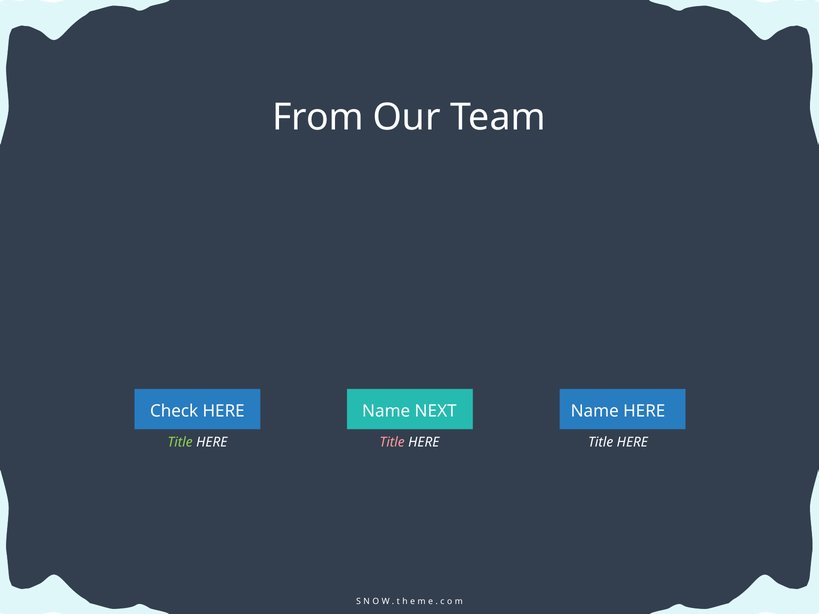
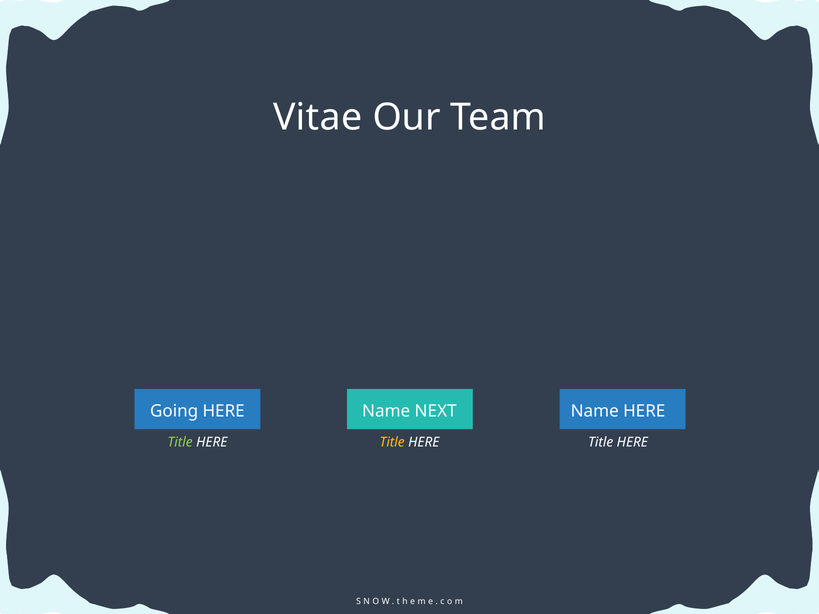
From: From -> Vitae
Check: Check -> Going
Title at (392, 442) colour: pink -> yellow
